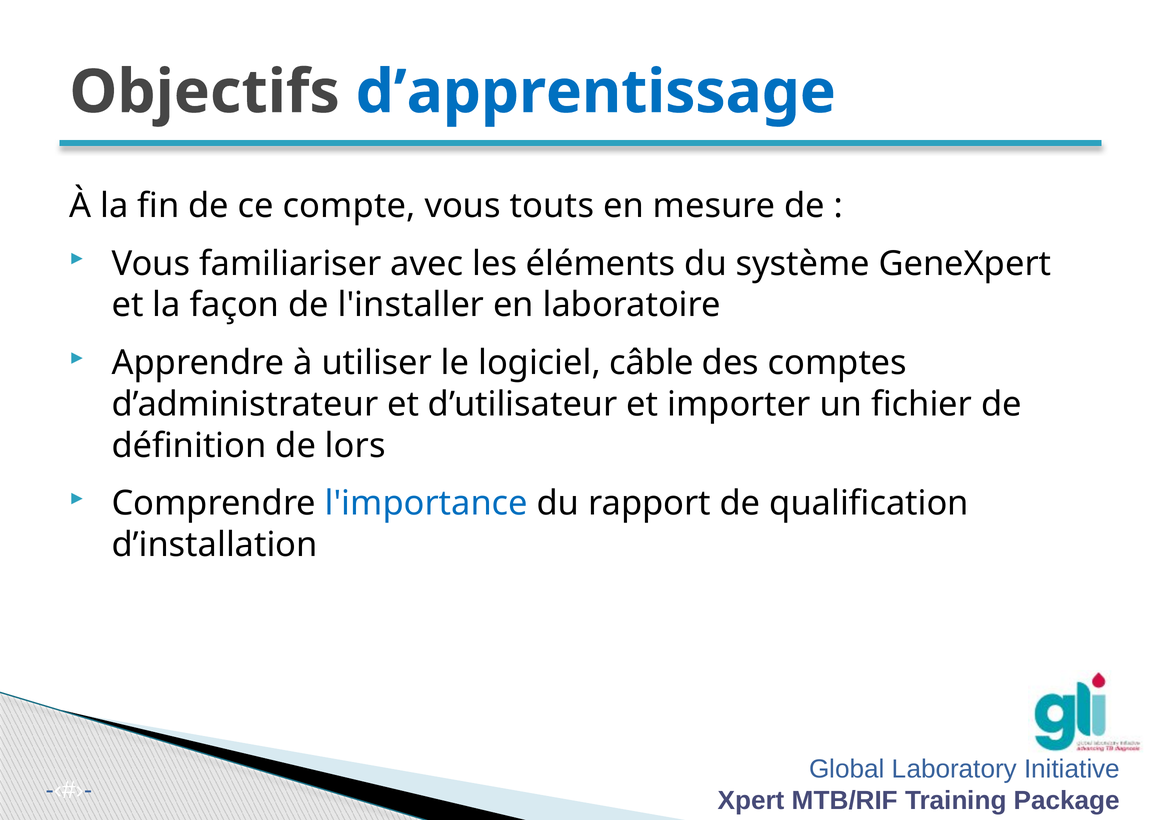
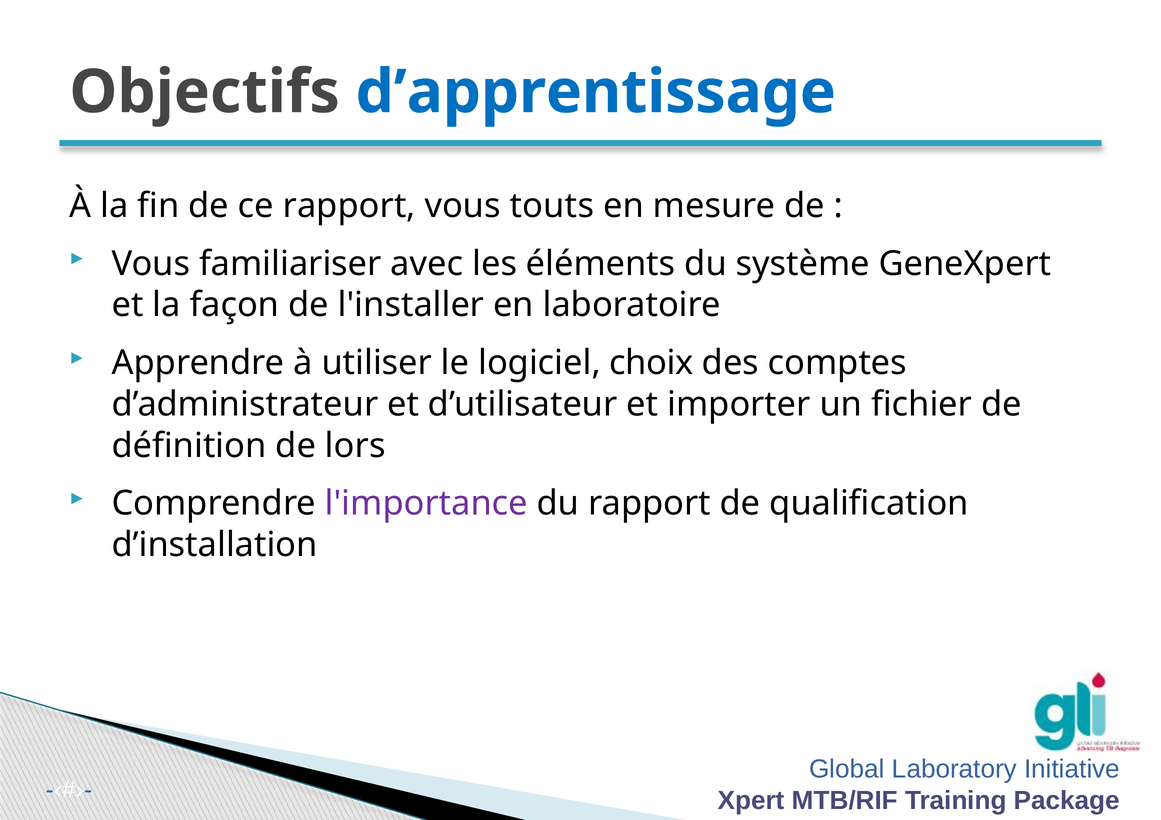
ce compte: compte -> rapport
câble: câble -> choix
l'importance colour: blue -> purple
